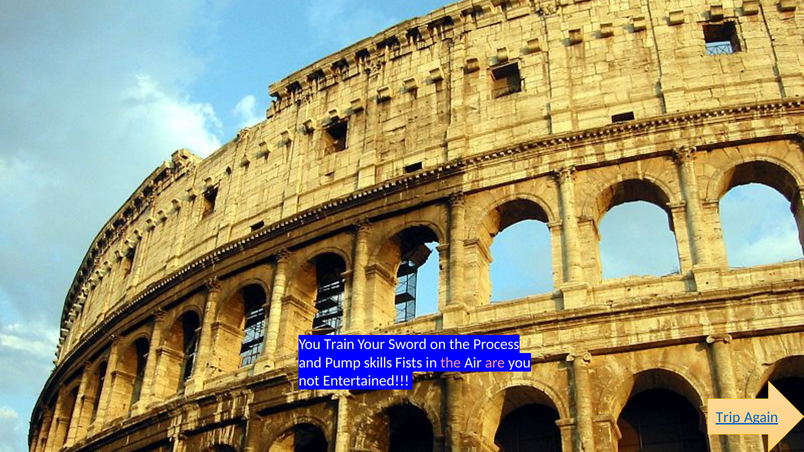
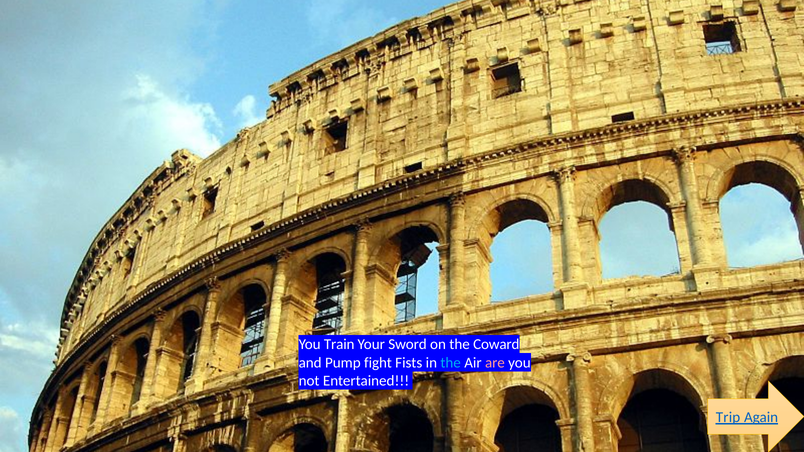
Process: Process -> Coward
skills: skills -> fight
the at (451, 363) colour: pink -> light blue
